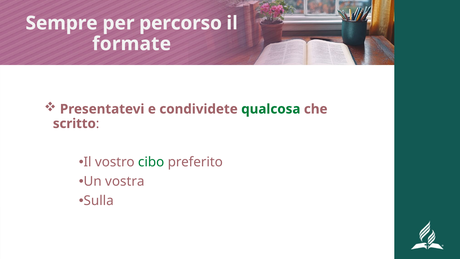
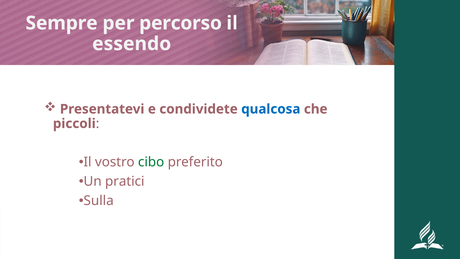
formate: formate -> essendo
qualcosa colour: green -> blue
scritto: scritto -> piccoli
vostra: vostra -> pratici
